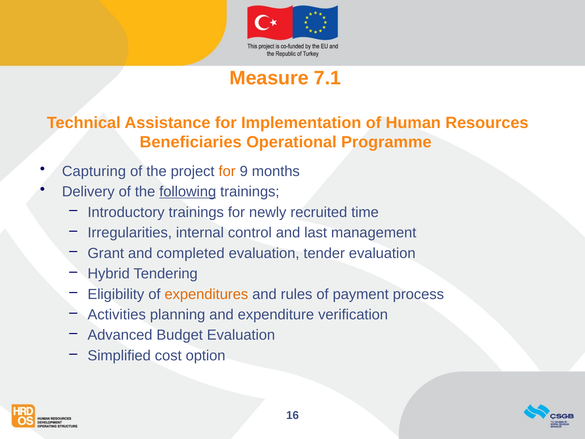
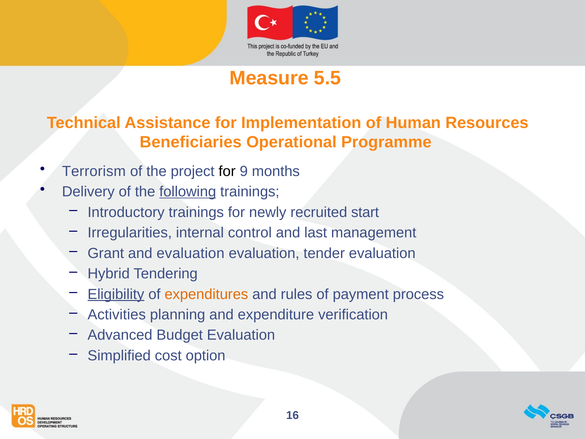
7.1: 7.1 -> 5.5
Capturing: Capturing -> Terrorism
for at (227, 171) colour: orange -> black
time: time -> start
and completed: completed -> evaluation
Eligibility underline: none -> present
